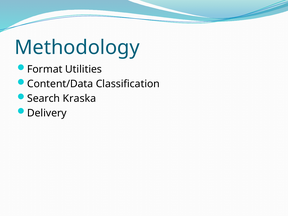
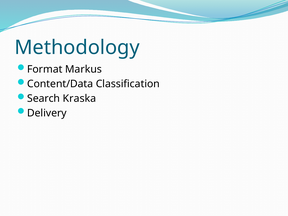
Utilities: Utilities -> Markus
